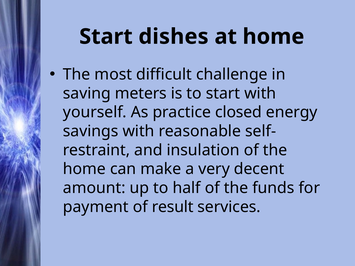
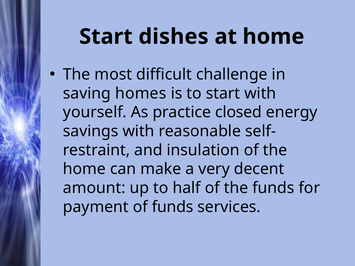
meters: meters -> homes
of result: result -> funds
